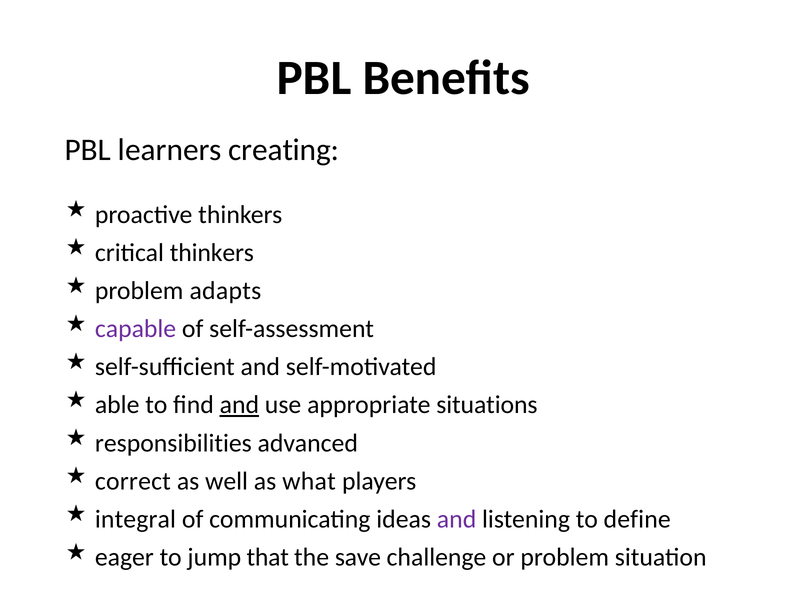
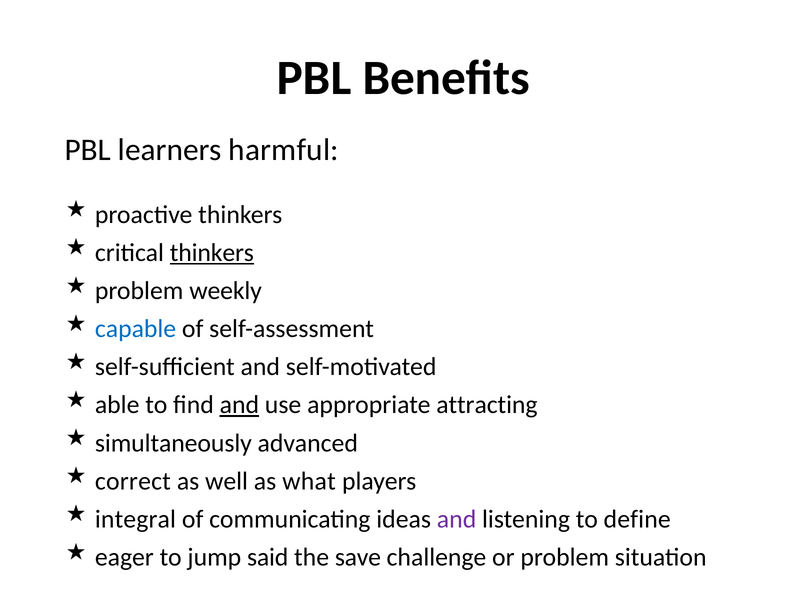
creating: creating -> harmful
thinkers at (212, 253) underline: none -> present
adapts: adapts -> weekly
capable colour: purple -> blue
situations: situations -> attracting
responsibilities: responsibilities -> simultaneously
that: that -> said
